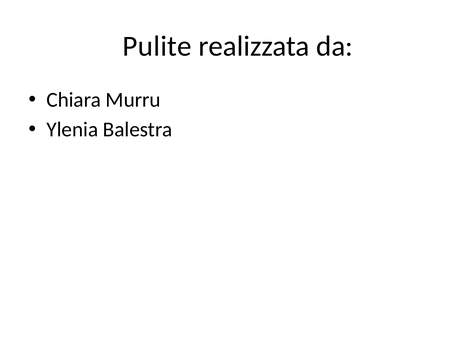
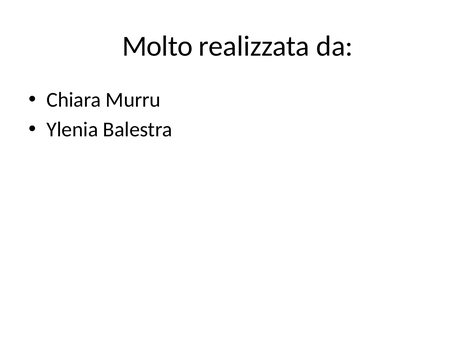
Pulite: Pulite -> Molto
